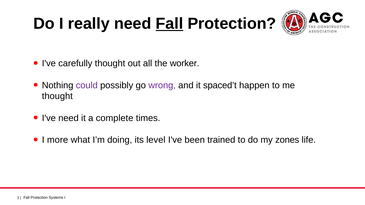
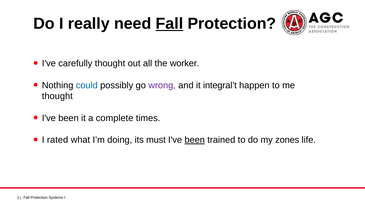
could colour: purple -> blue
spaced’t: spaced’t -> integral’t
need at (68, 118): need -> been
more: more -> rated
level: level -> must
been at (195, 140) underline: none -> present
